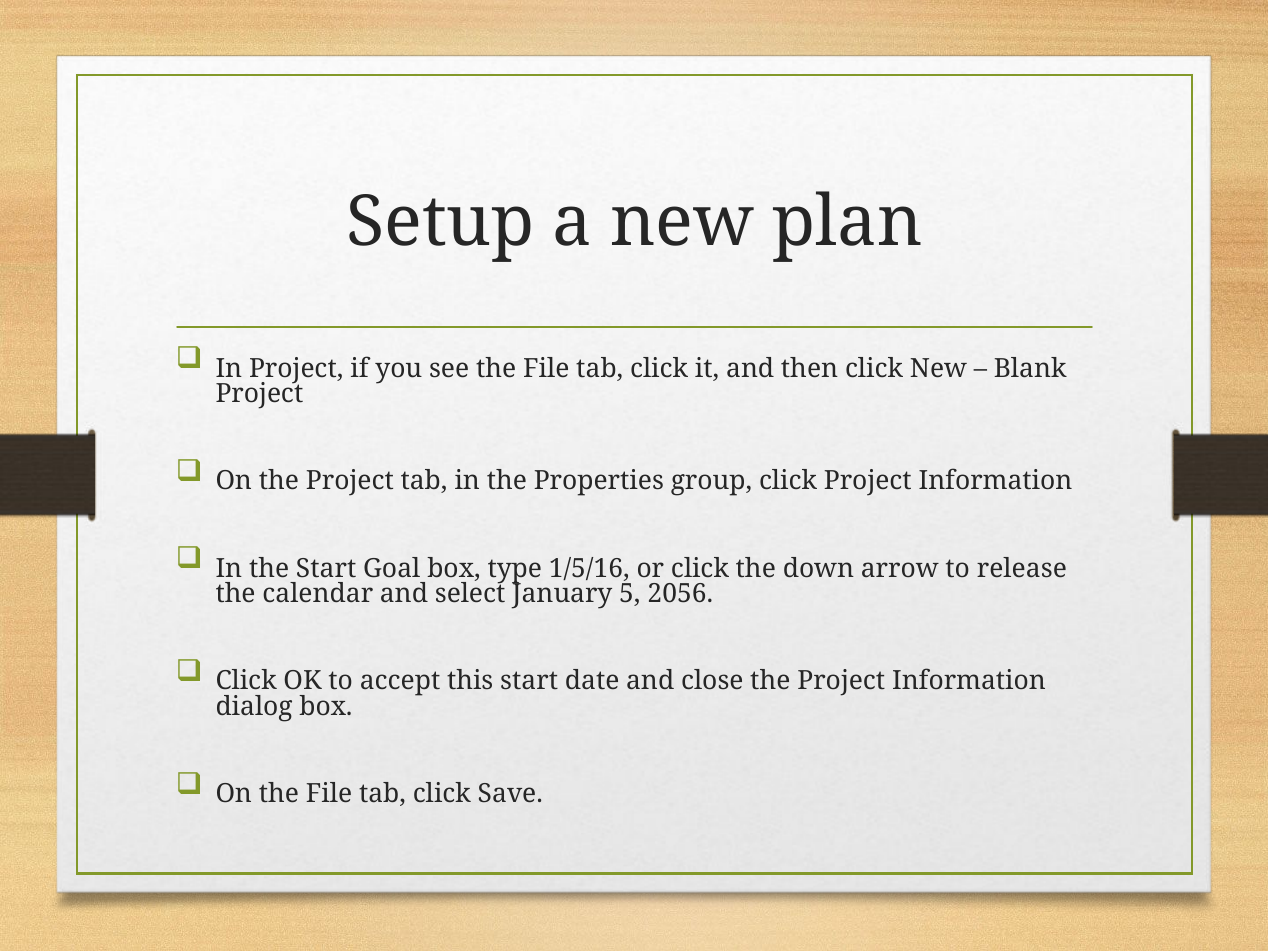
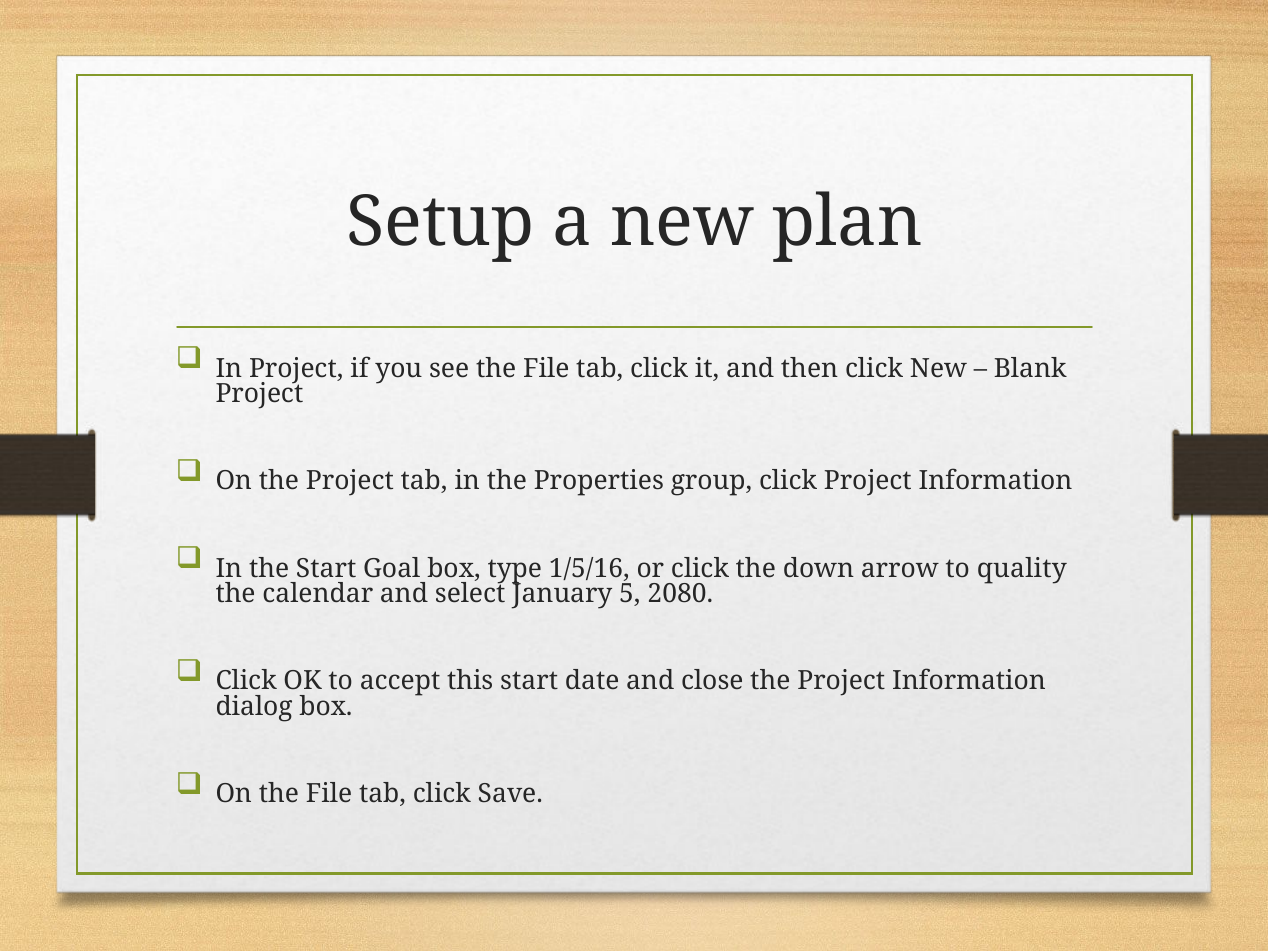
release: release -> quality
2056: 2056 -> 2080
